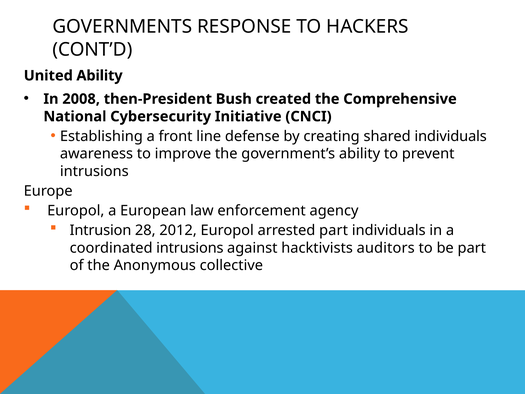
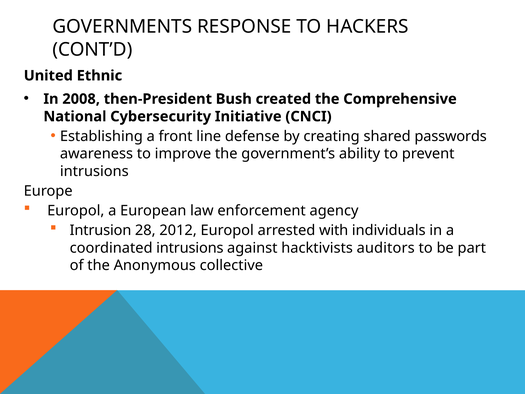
United Ability: Ability -> Ethnic
shared individuals: individuals -> passwords
arrested part: part -> with
